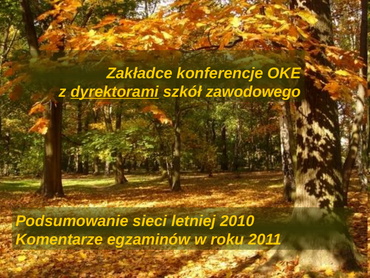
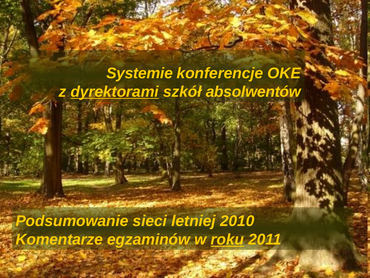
Zakładce: Zakładce -> Systemie
zawodowego: zawodowego -> absolwentów
roku underline: none -> present
